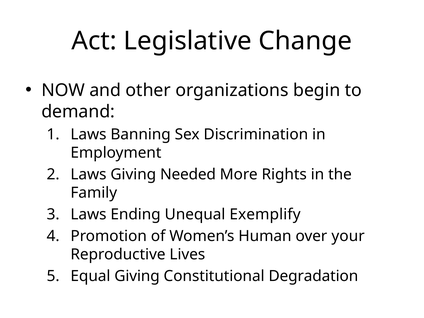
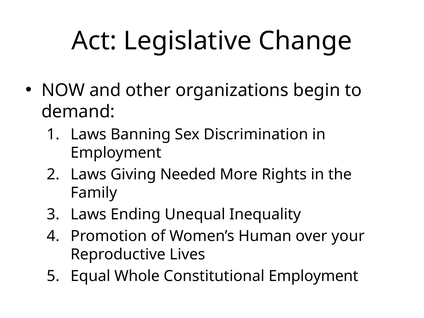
Exemplify: Exemplify -> Inequality
Equal Giving: Giving -> Whole
Constitutional Degradation: Degradation -> Employment
